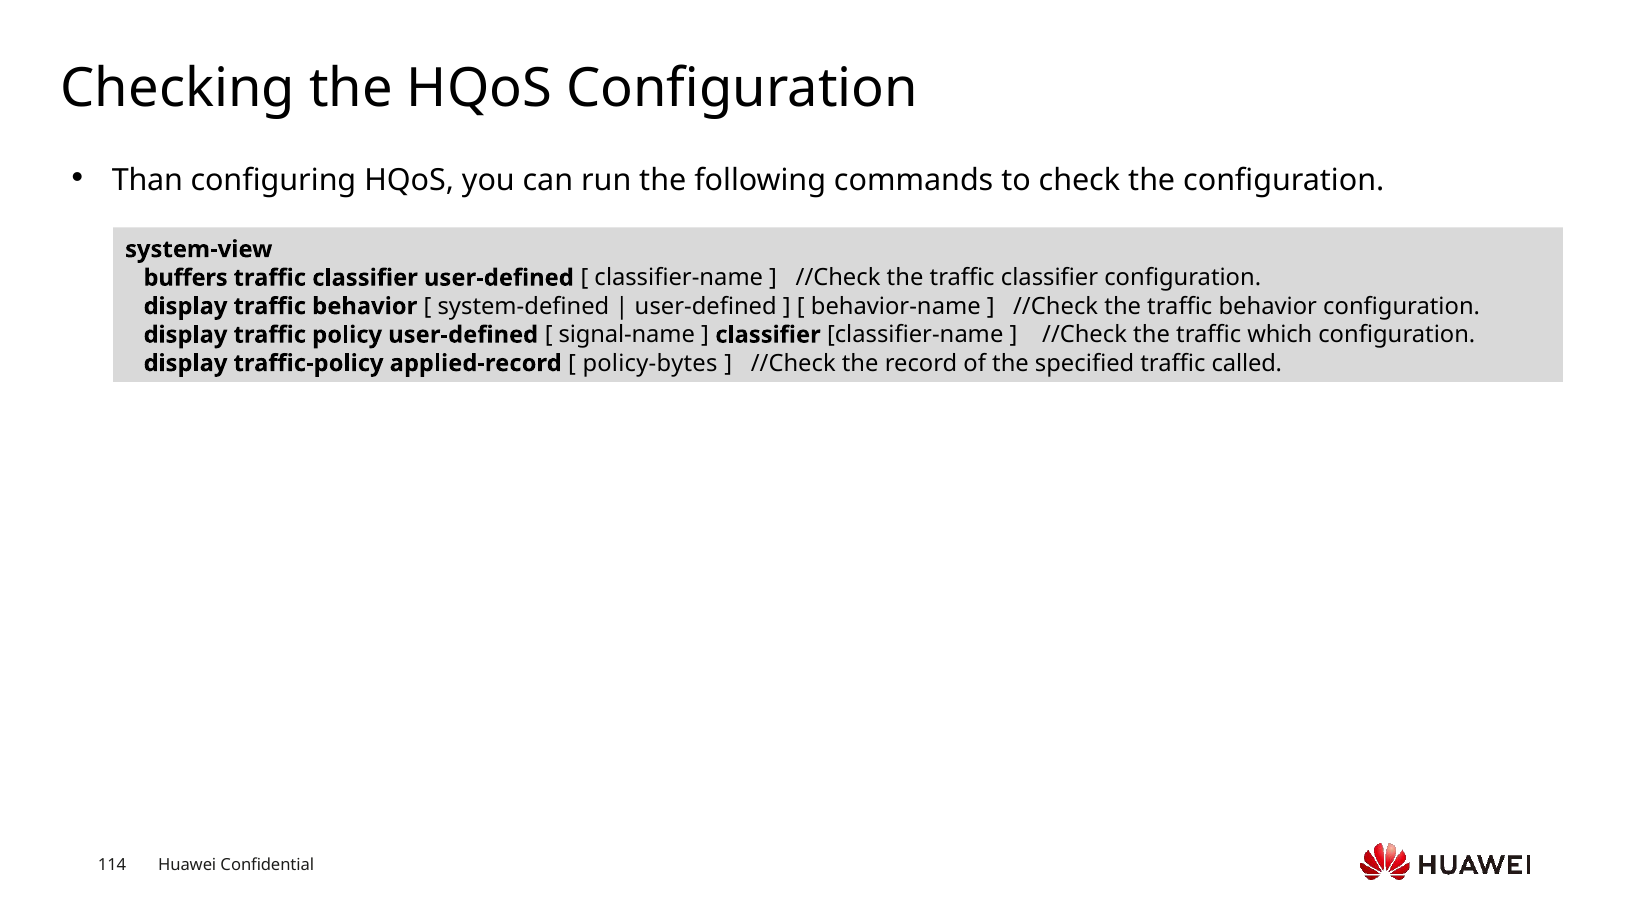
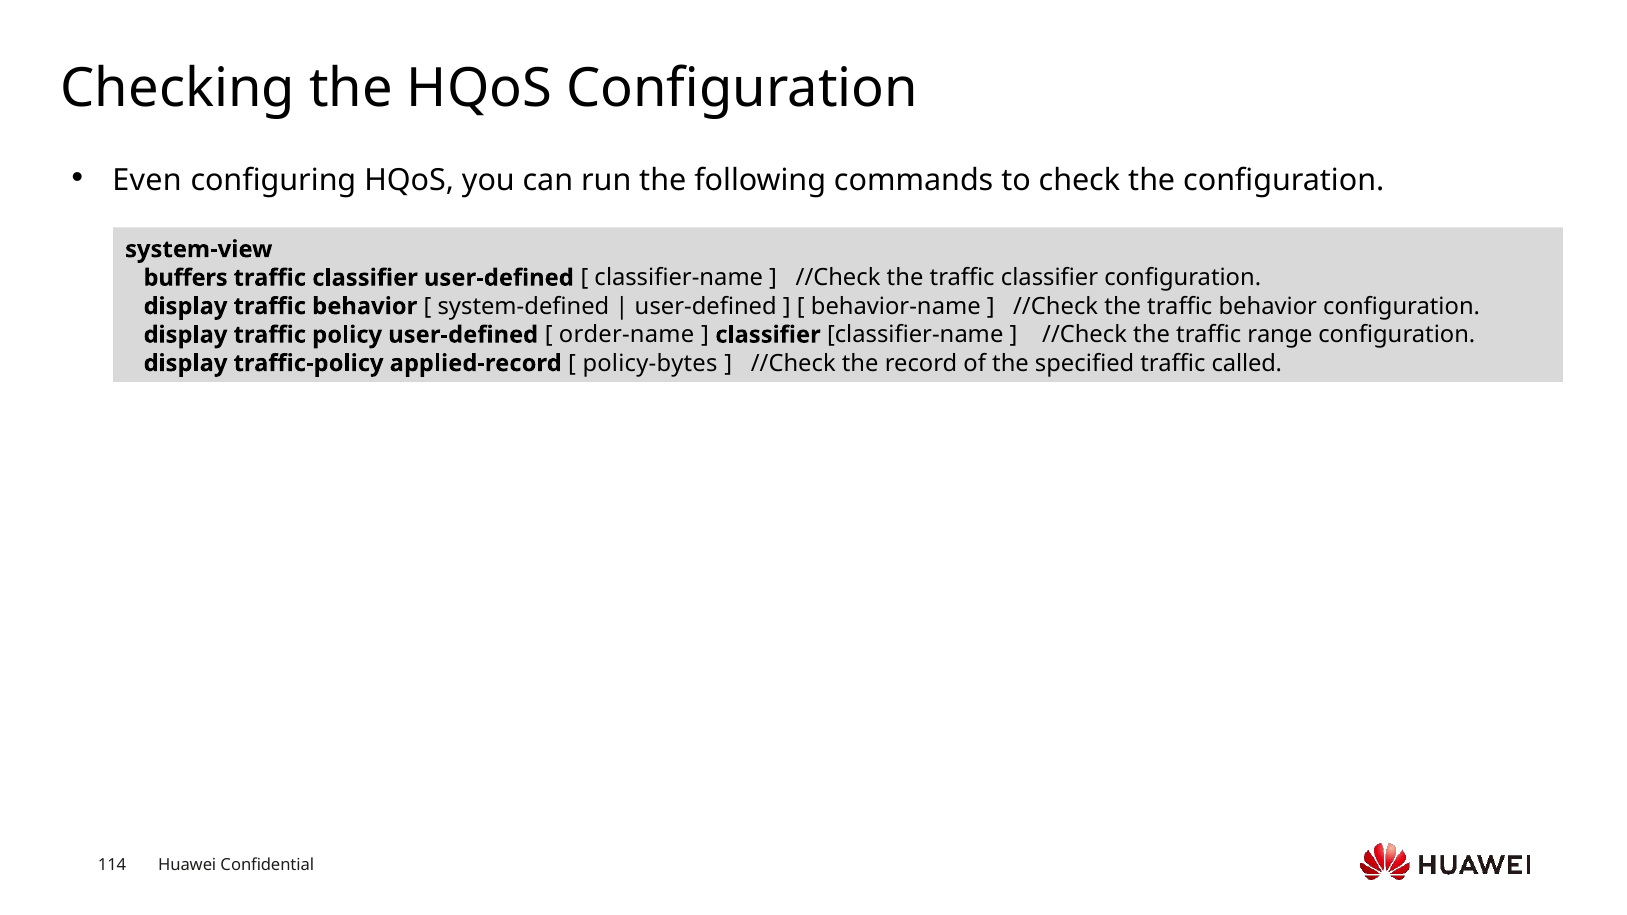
Than: Than -> Even
signal-name: signal-name -> order-name
which: which -> range
